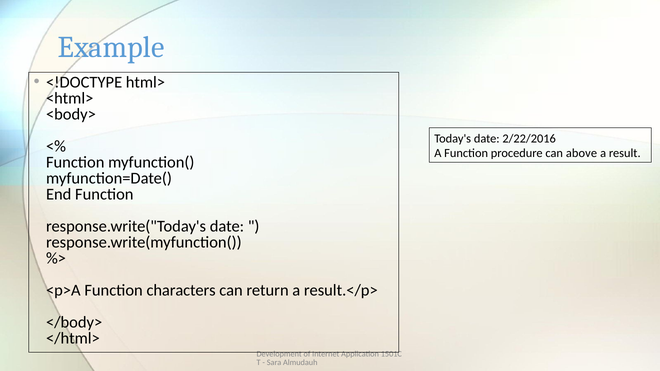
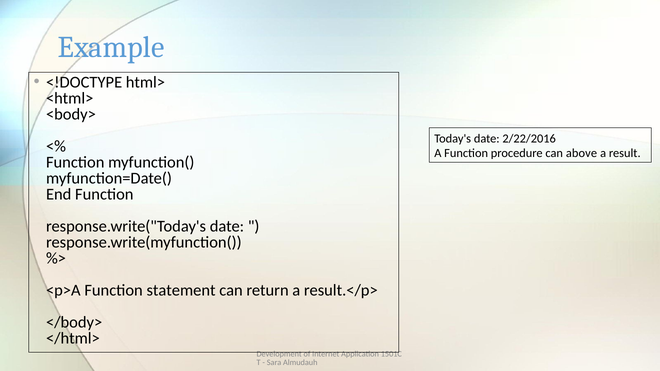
characters: characters -> statement
